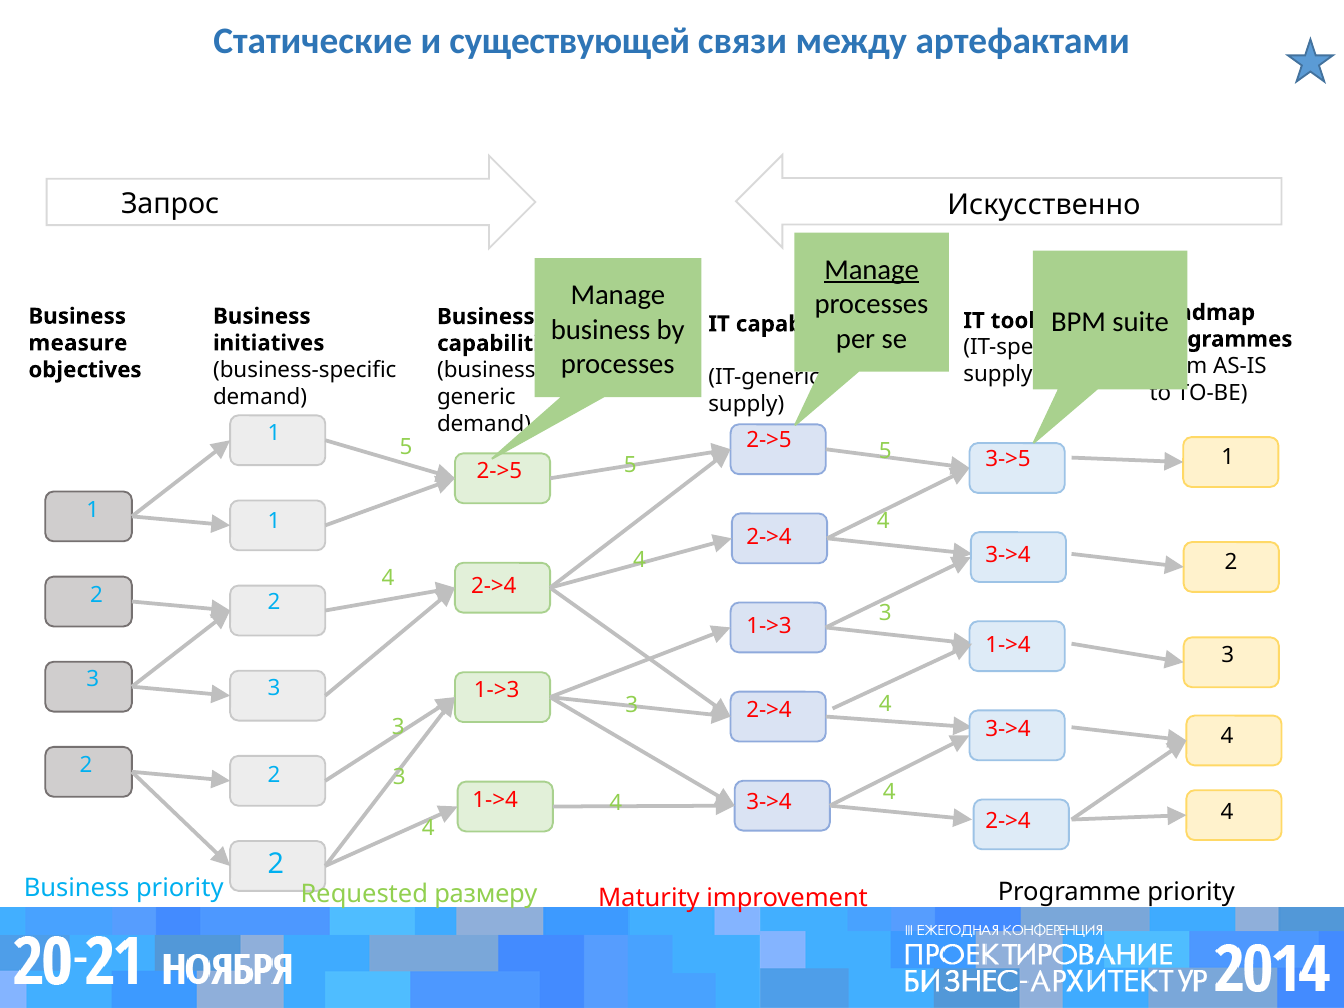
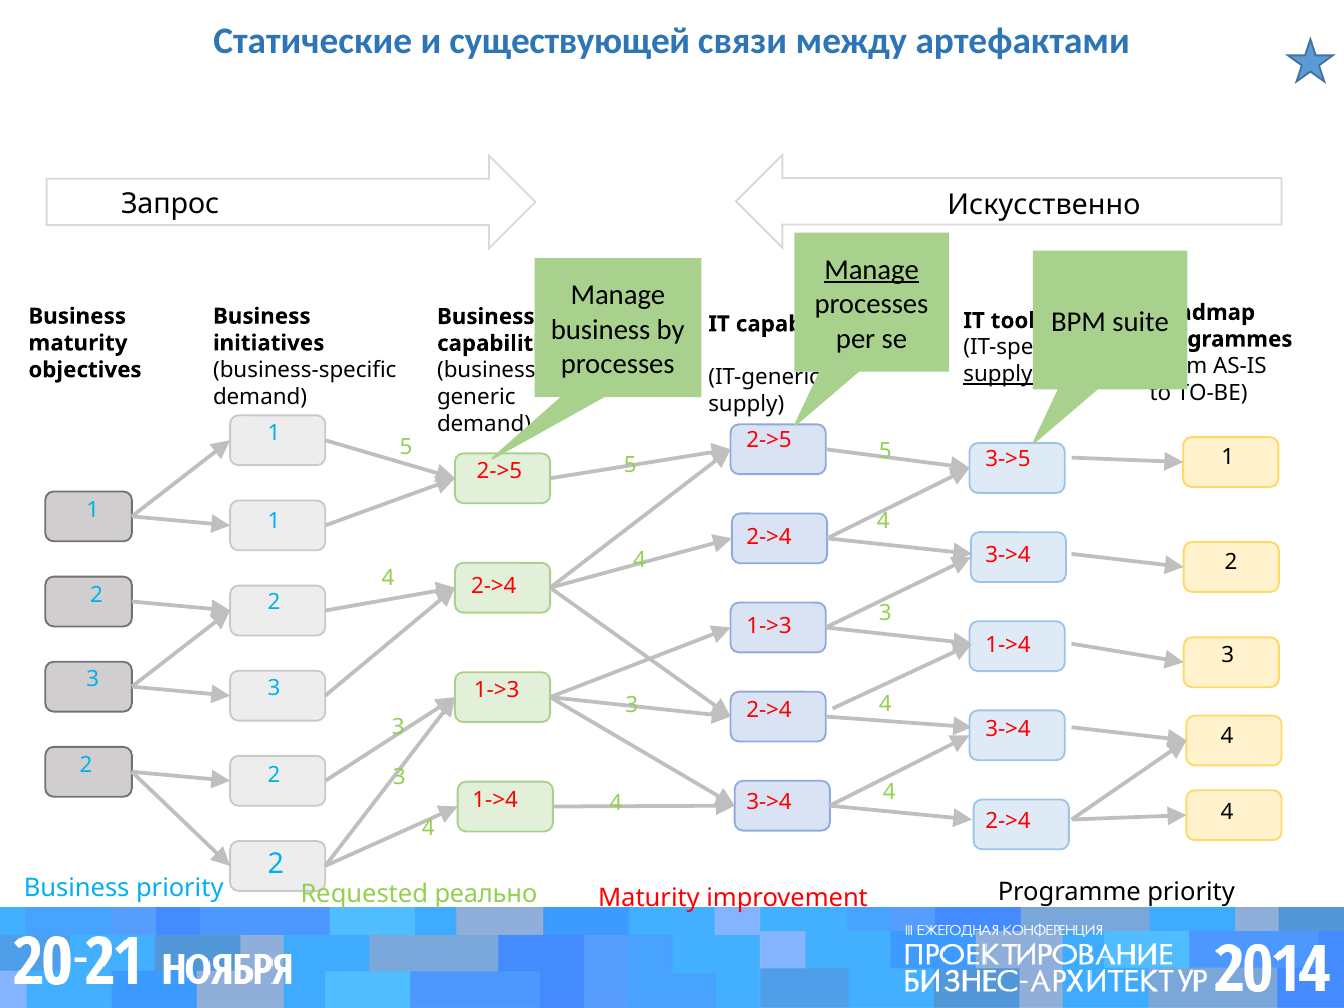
measure at (78, 343): measure -> maturity
supply at (1001, 374) underline: none -> present
размеру: размеру -> реально
